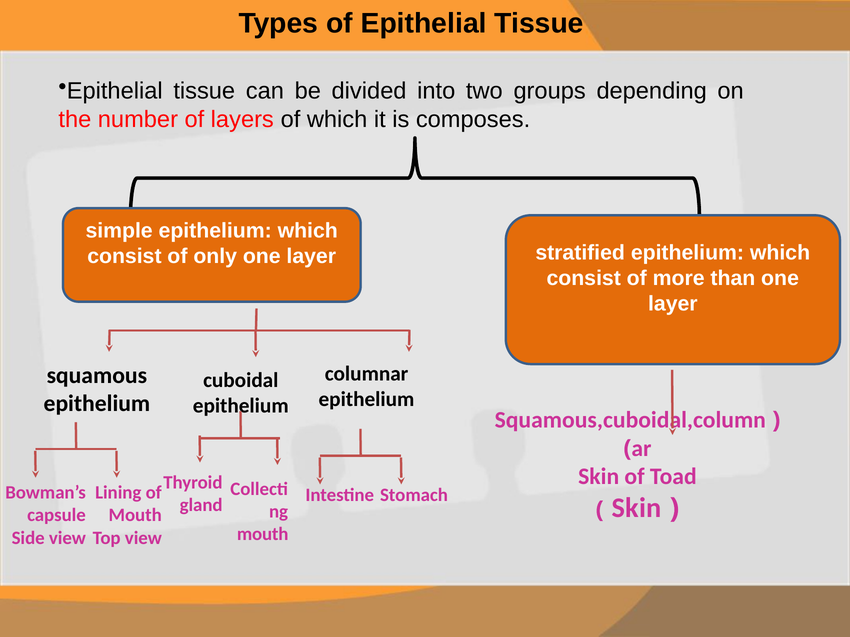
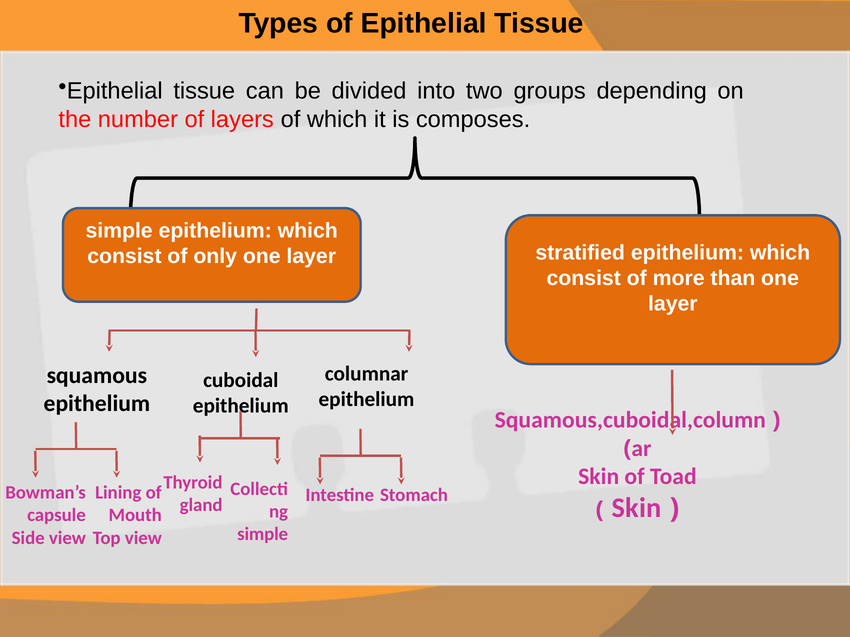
mouth at (263, 535): mouth -> simple
